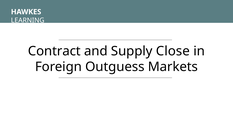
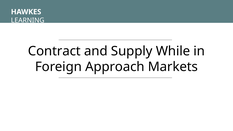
Close: Close -> While
Outguess: Outguess -> Approach
